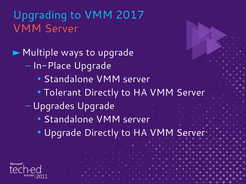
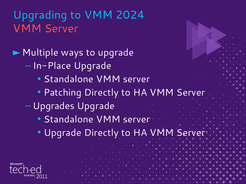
2017: 2017 -> 2024
Tolerant: Tolerant -> Patching
